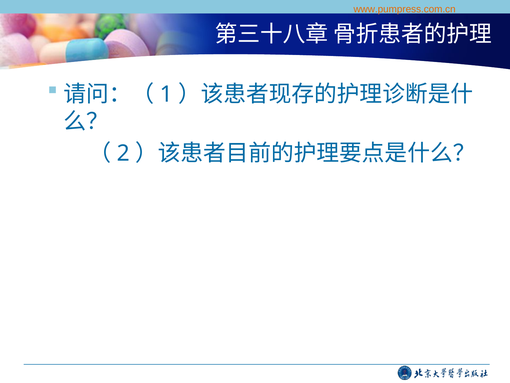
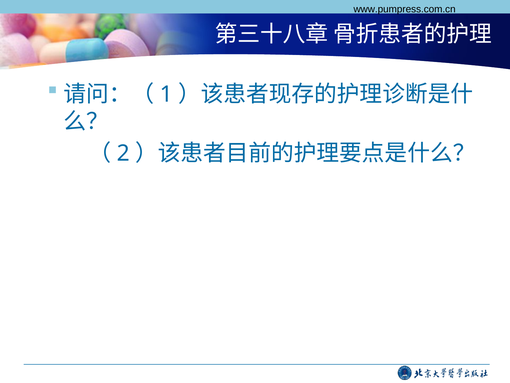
www.pumpress.com.cn colour: orange -> black
